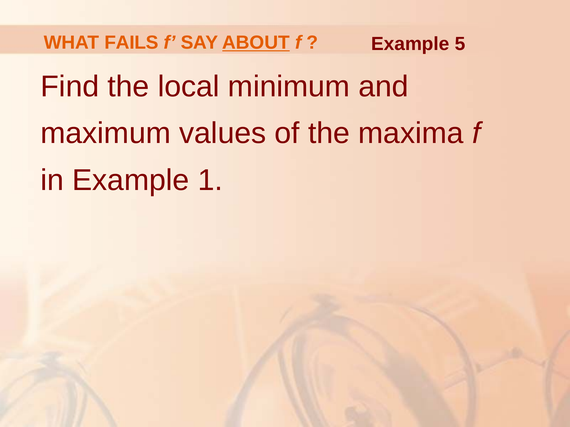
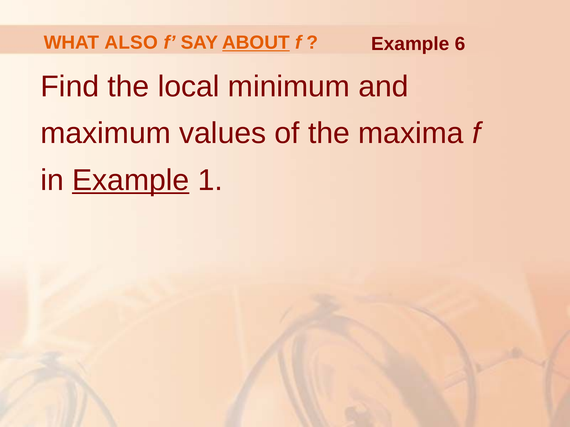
FAILS: FAILS -> ALSO
5: 5 -> 6
Example at (131, 180) underline: none -> present
